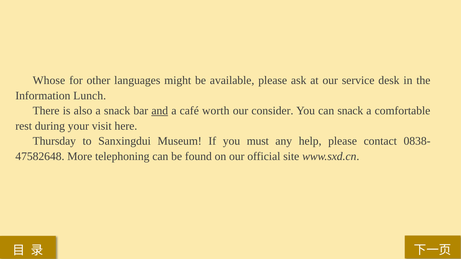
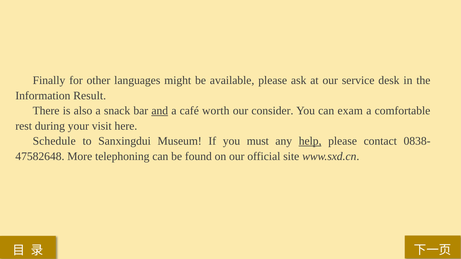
Whose: Whose -> Finally
Lunch: Lunch -> Result
can snack: snack -> exam
Thursday: Thursday -> Schedule
help underline: none -> present
